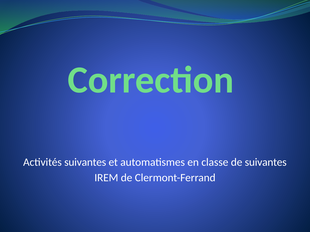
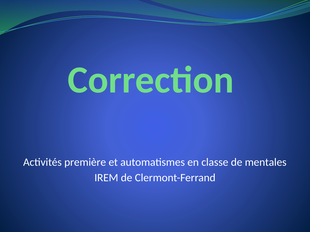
Activités suivantes: suivantes -> première
de suivantes: suivantes -> mentales
